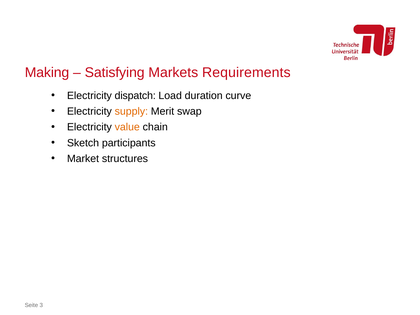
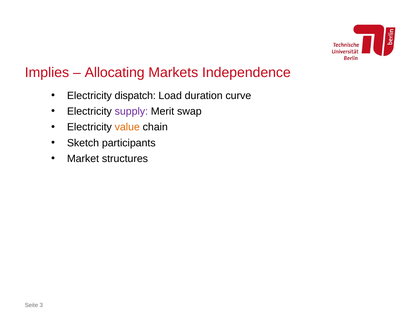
Making: Making -> Implies
Satisfying: Satisfying -> Allocating
Requirements: Requirements -> Independence
supply colour: orange -> purple
